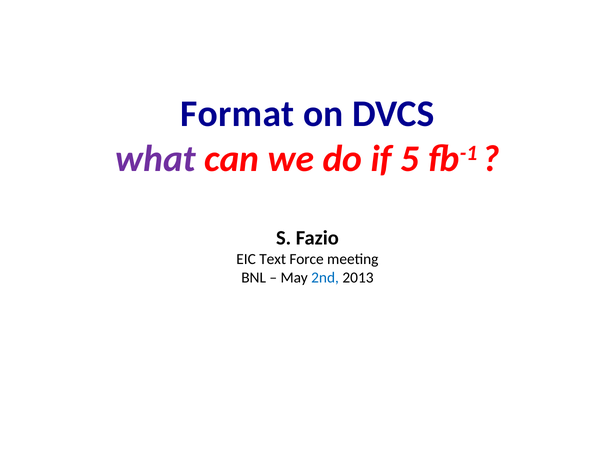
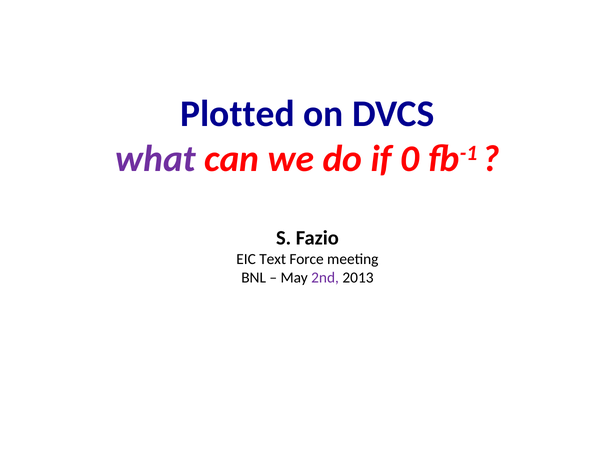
Format: Format -> Plotted
5: 5 -> 0
2nd colour: blue -> purple
